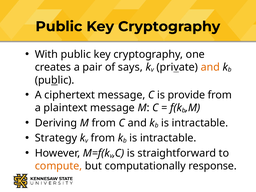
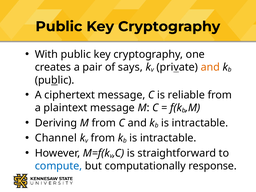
provide: provide -> reliable
Strategy: Strategy -> Channel
compute colour: orange -> blue
